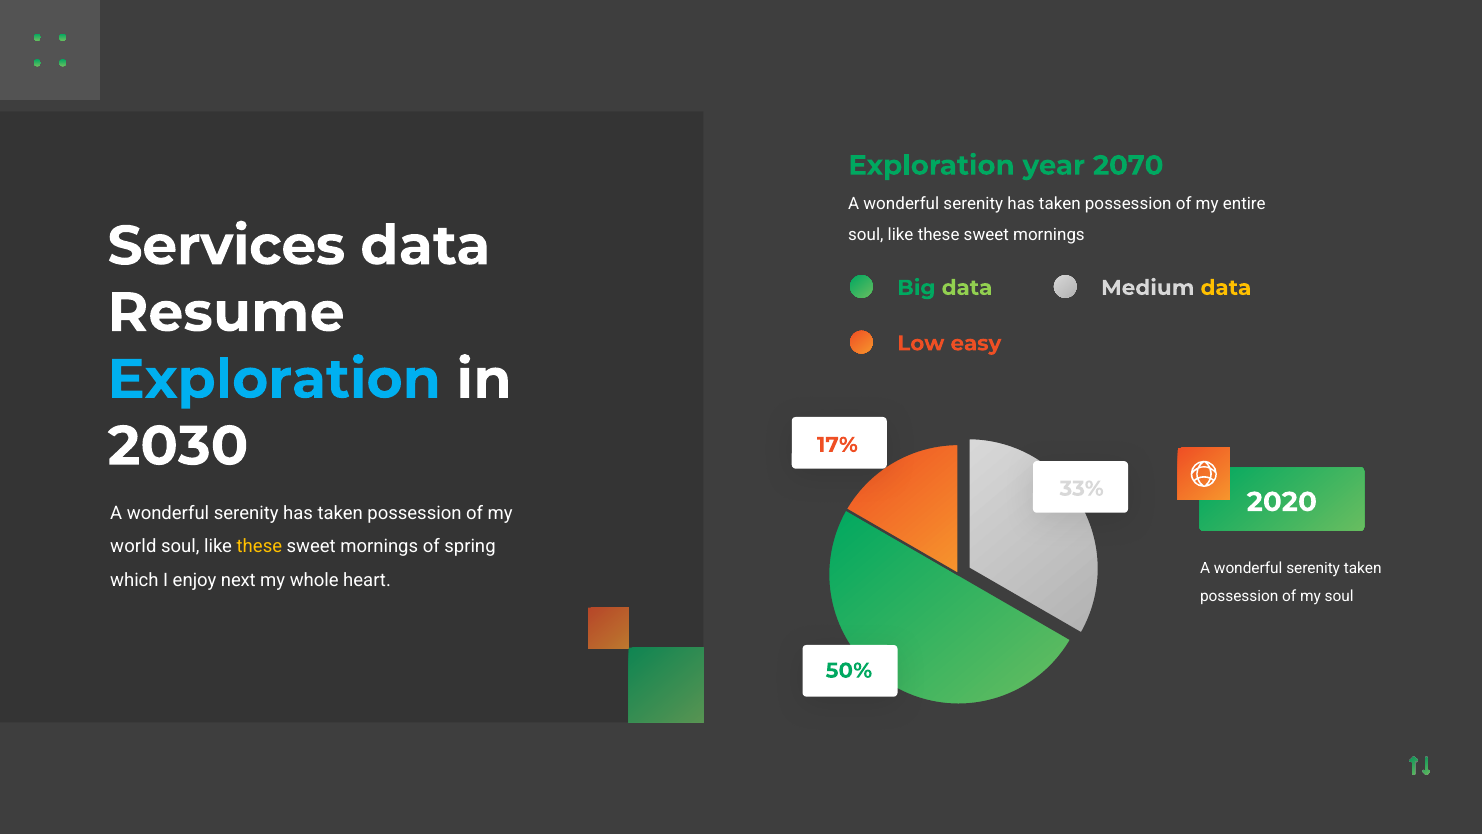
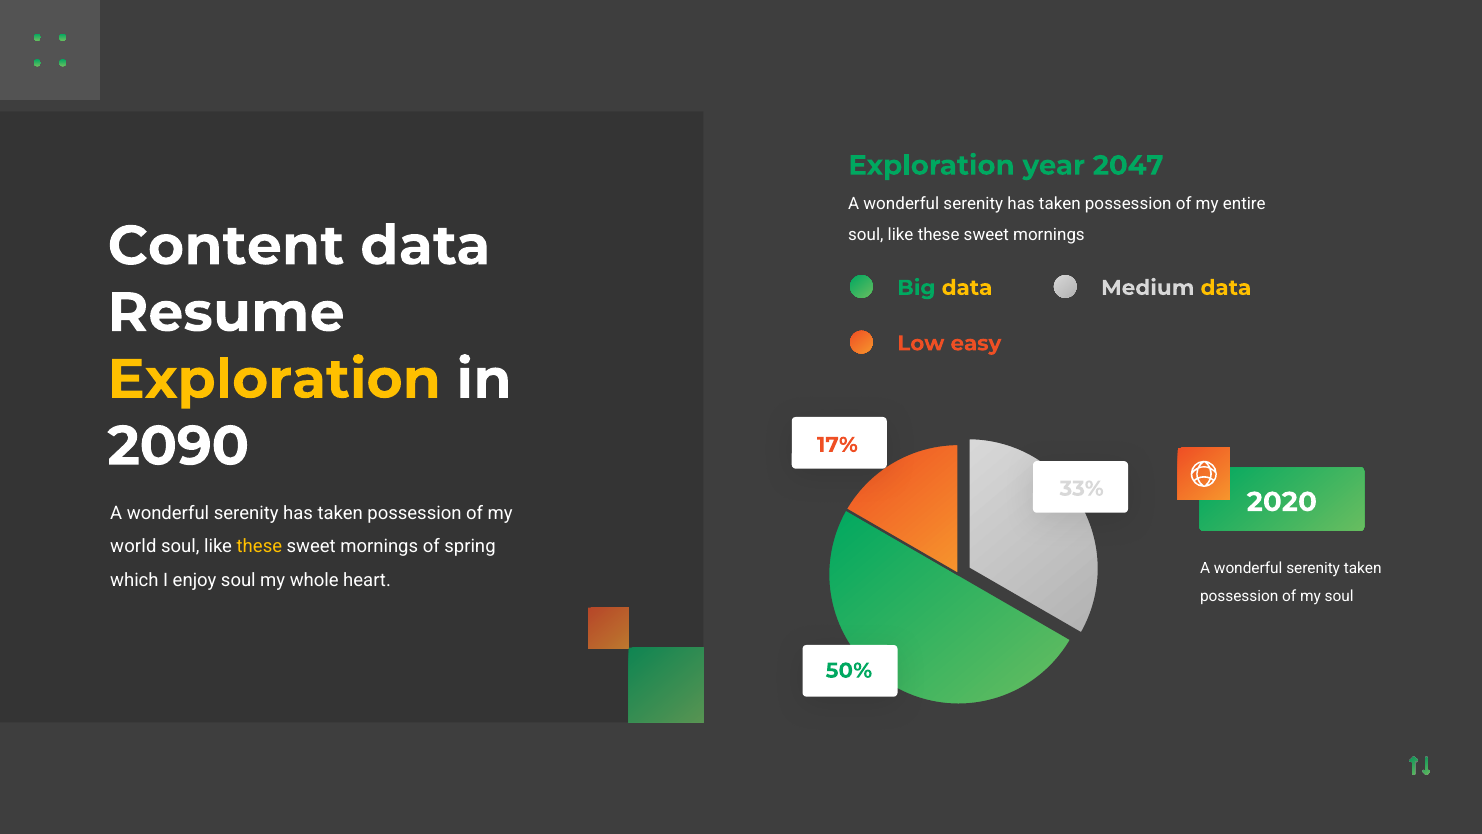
2070: 2070 -> 2047
Services: Services -> Content
data at (967, 288) colour: light green -> yellow
Exploration at (274, 379) colour: light blue -> yellow
2030: 2030 -> 2090
enjoy next: next -> soul
